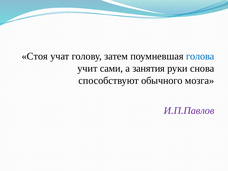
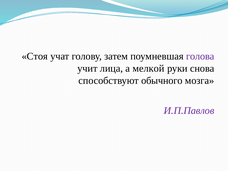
голова colour: blue -> purple
сами: сами -> лица
занятия: занятия -> мелкой
